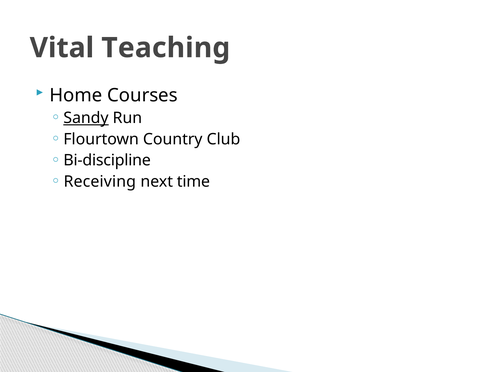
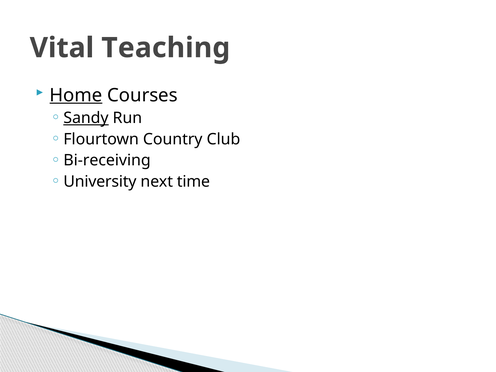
Home underline: none -> present
Bi-discipline: Bi-discipline -> Bi-receiving
Receiving: Receiving -> University
